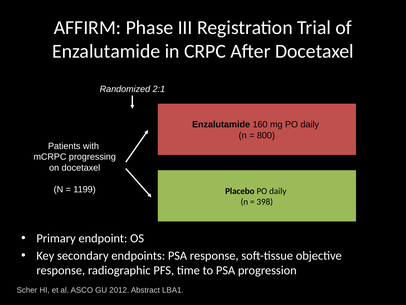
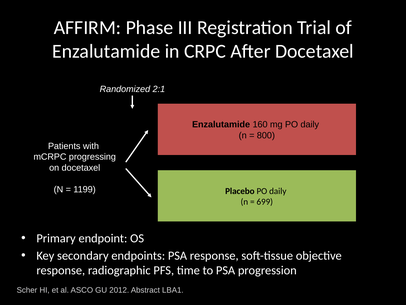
398: 398 -> 699
